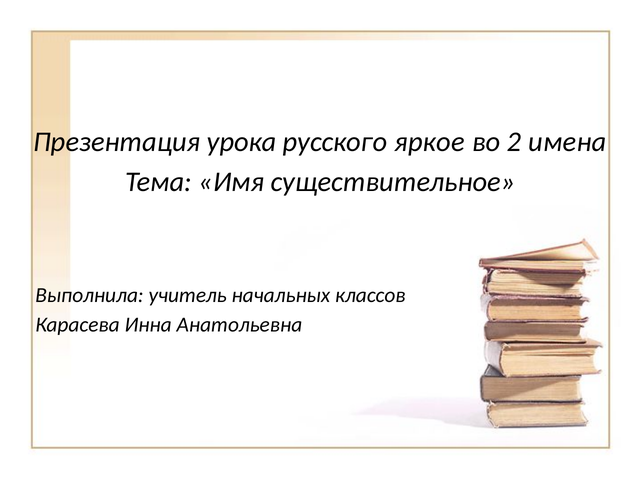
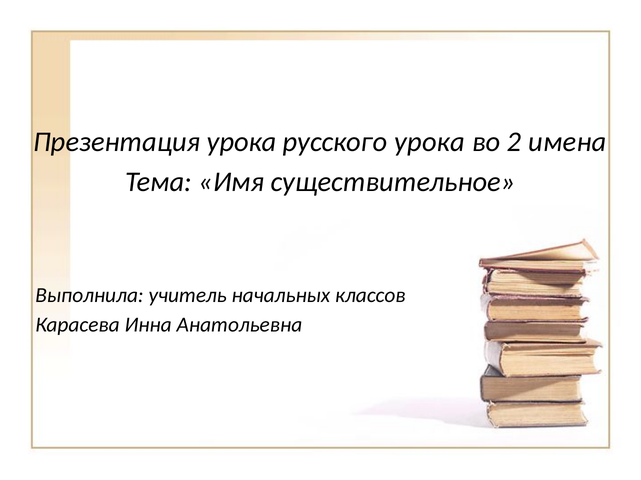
русского яркое: яркое -> урока
